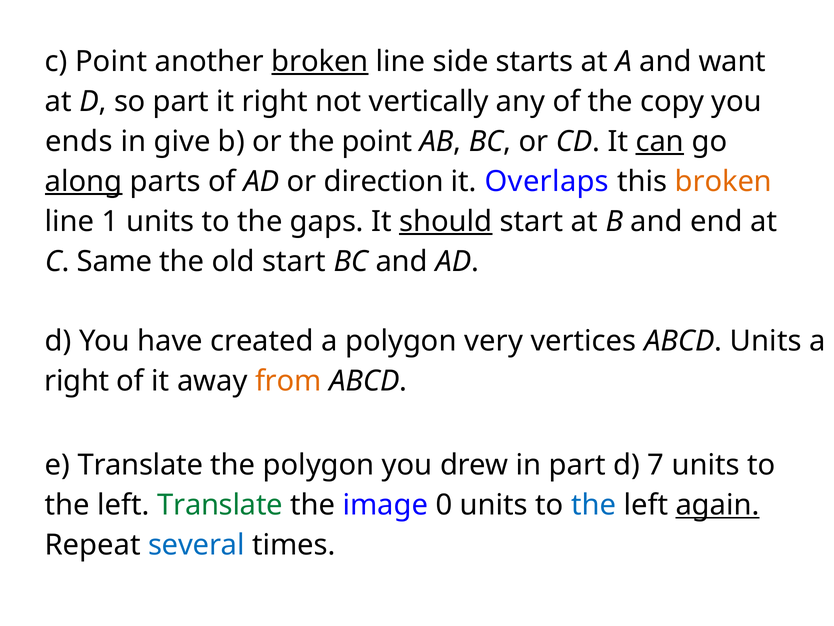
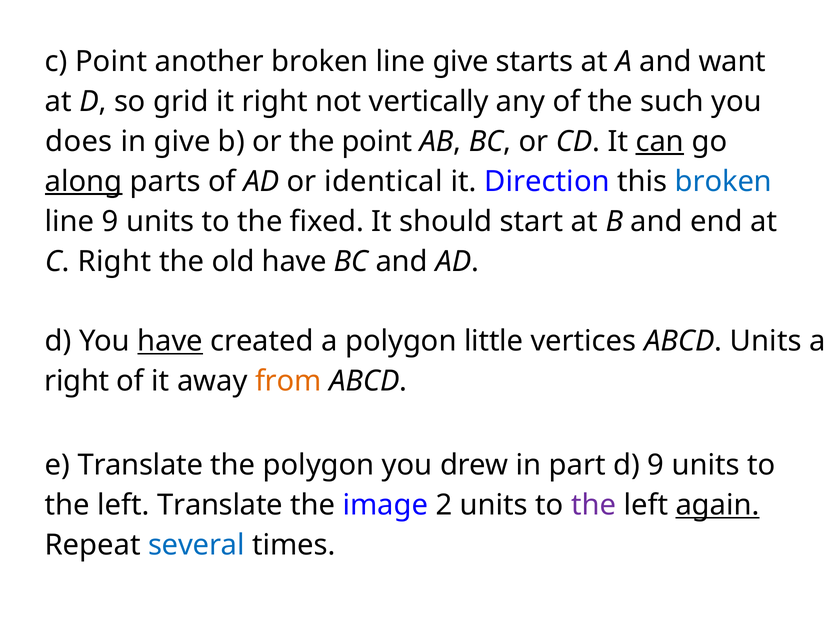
broken at (320, 61) underline: present -> none
line side: side -> give
so part: part -> grid
copy: copy -> such
ends: ends -> does
direction: direction -> identical
Overlaps: Overlaps -> Direction
broken at (723, 181) colour: orange -> blue
line 1: 1 -> 9
gaps: gaps -> fixed
should underline: present -> none
C Same: Same -> Right
old start: start -> have
have at (170, 341) underline: none -> present
very: very -> little
d 7: 7 -> 9
Translate at (220, 505) colour: green -> black
0: 0 -> 2
the at (594, 505) colour: blue -> purple
